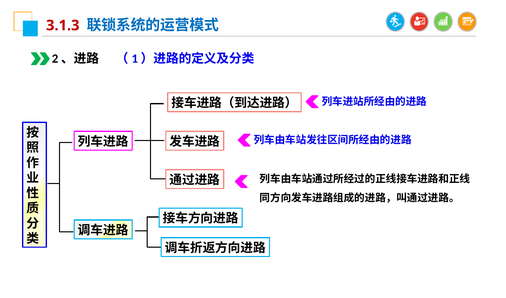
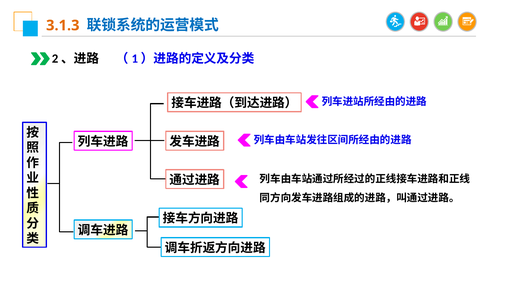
3.1.3 colour: red -> orange
